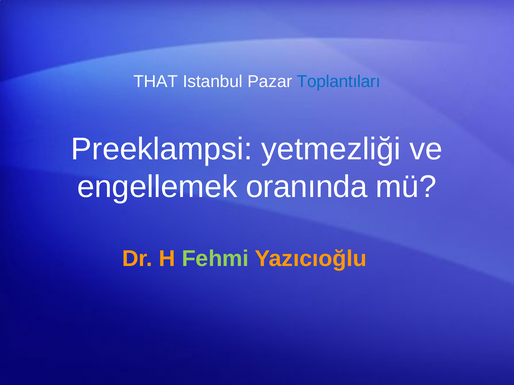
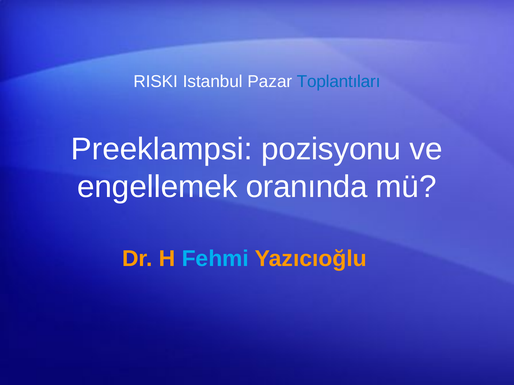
THAT: THAT -> RISKI
yetmezliği: yetmezliği -> pozisyonu
Fehmi colour: light green -> light blue
